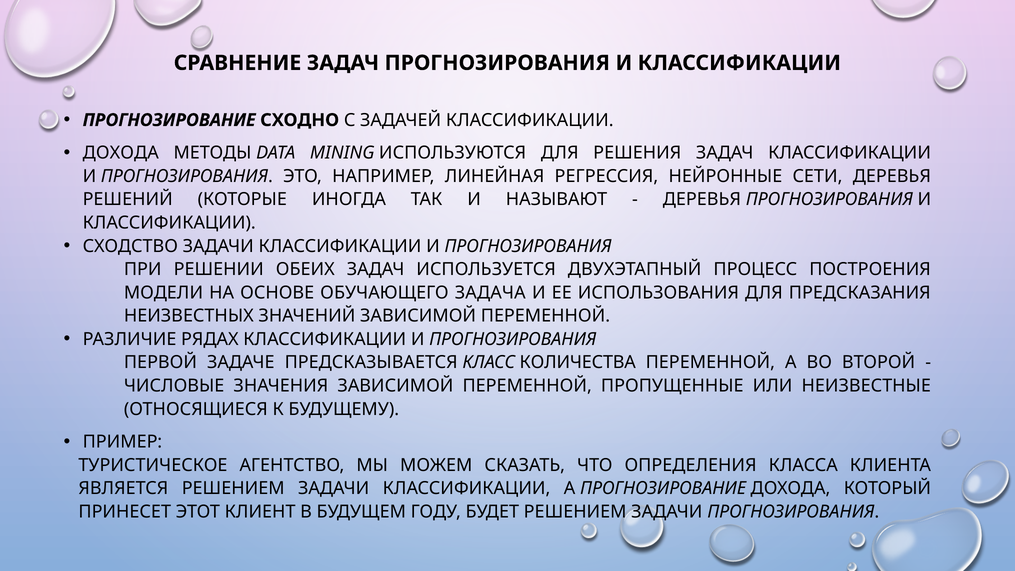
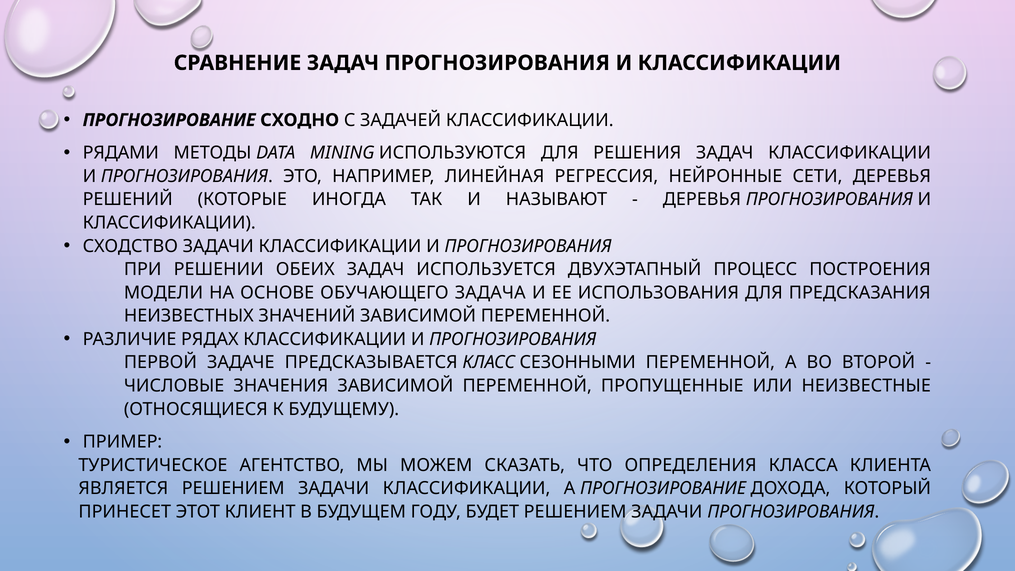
ДОХОДА at (121, 153): ДОХОДА -> РЯДАМИ
КОЛИЧЕСТВА: КОЛИЧЕСТВА -> СЕЗОННЫМИ
